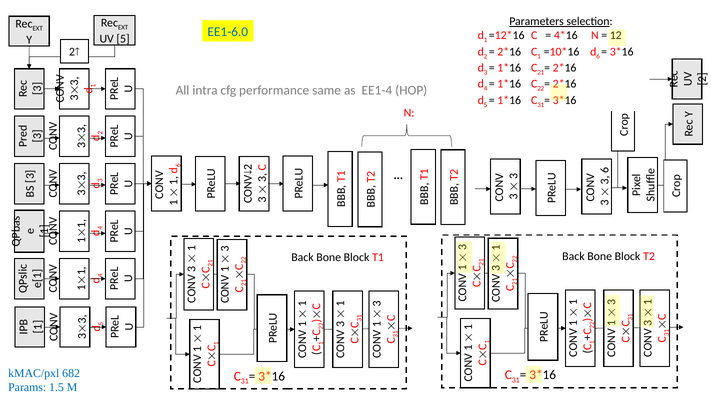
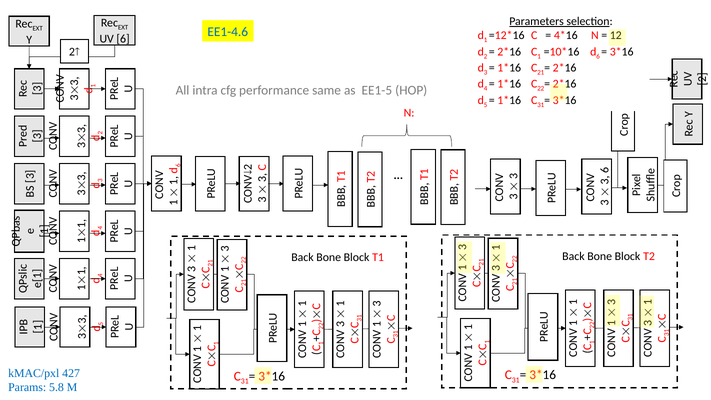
EE1-6.0: EE1-6.0 -> EE1-4.6
UV 5: 5 -> 6
EE1-4: EE1-4 -> EE1-5
682: 682 -> 427
1.5: 1.5 -> 5.8
